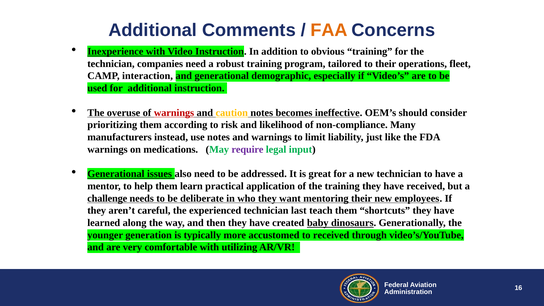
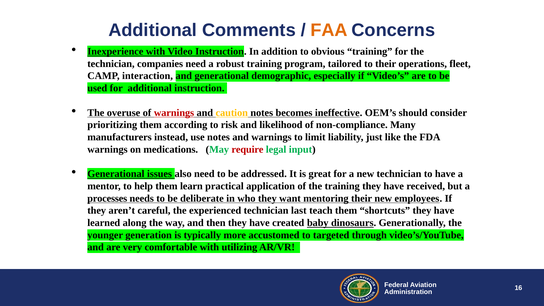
require colour: purple -> red
challenge: challenge -> processes
to received: received -> targeted
